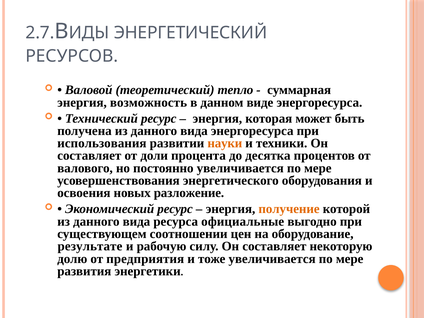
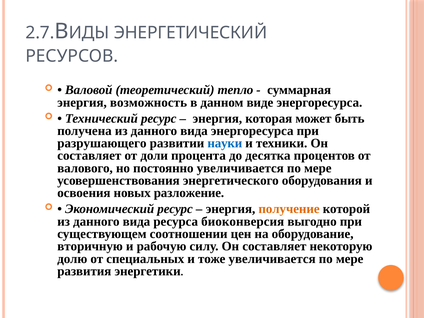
использования: использования -> разрушающего
науки colour: orange -> blue
официальные: официальные -> биоконверсия
результате: результате -> вторичную
предприятия: предприятия -> специальных
